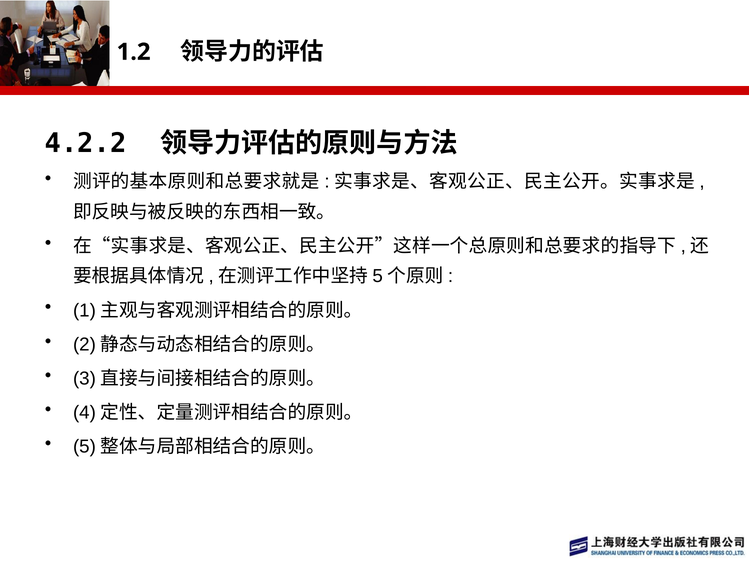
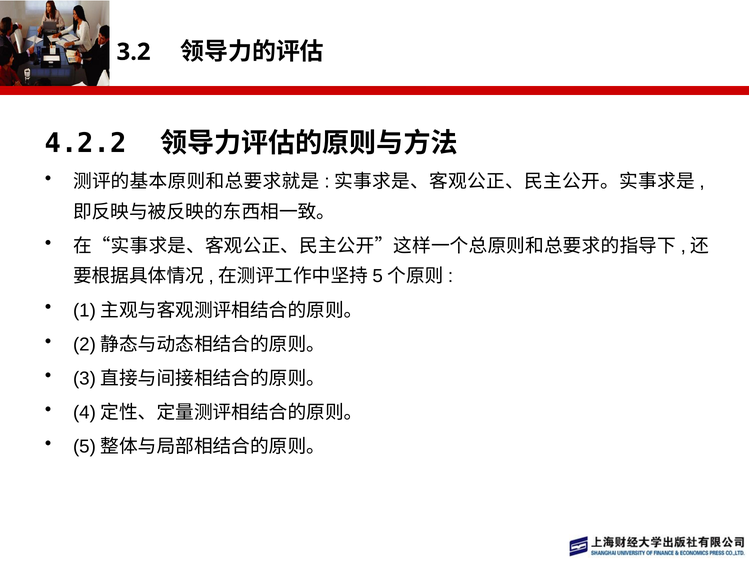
1.2: 1.2 -> 3.2
